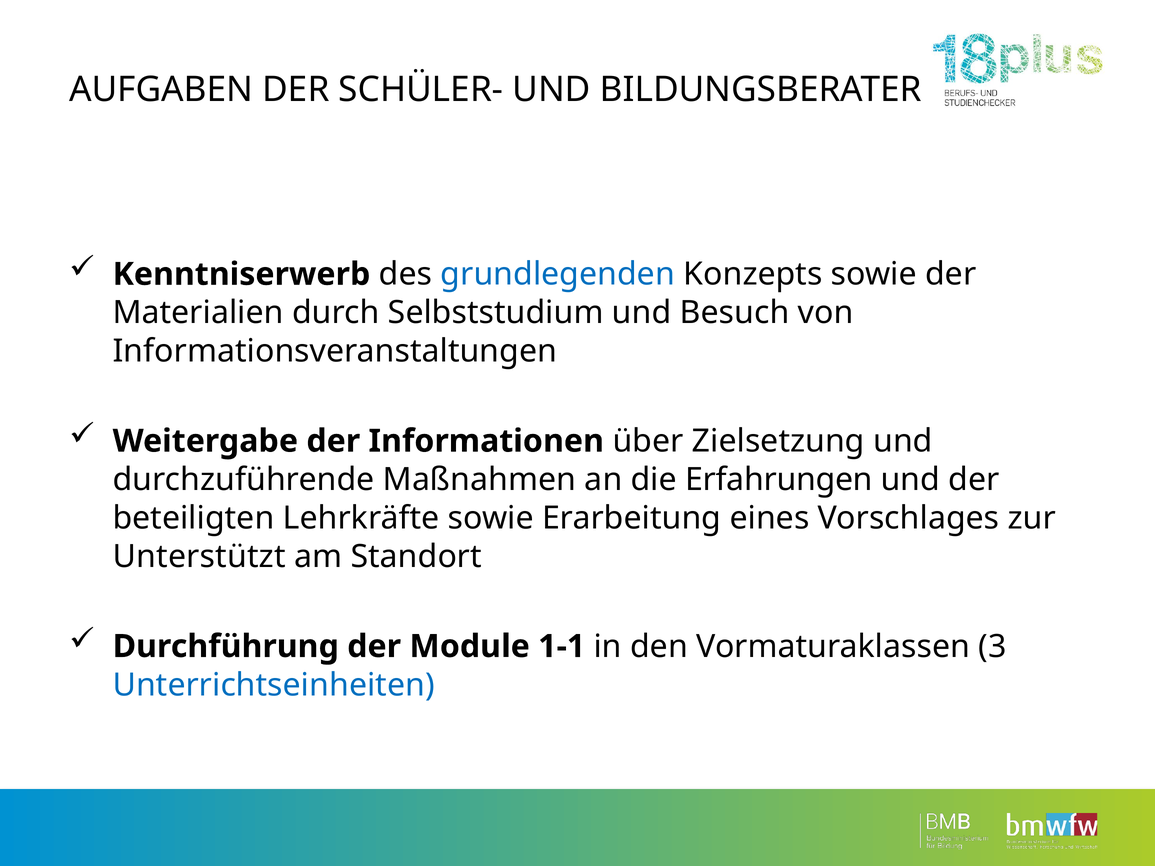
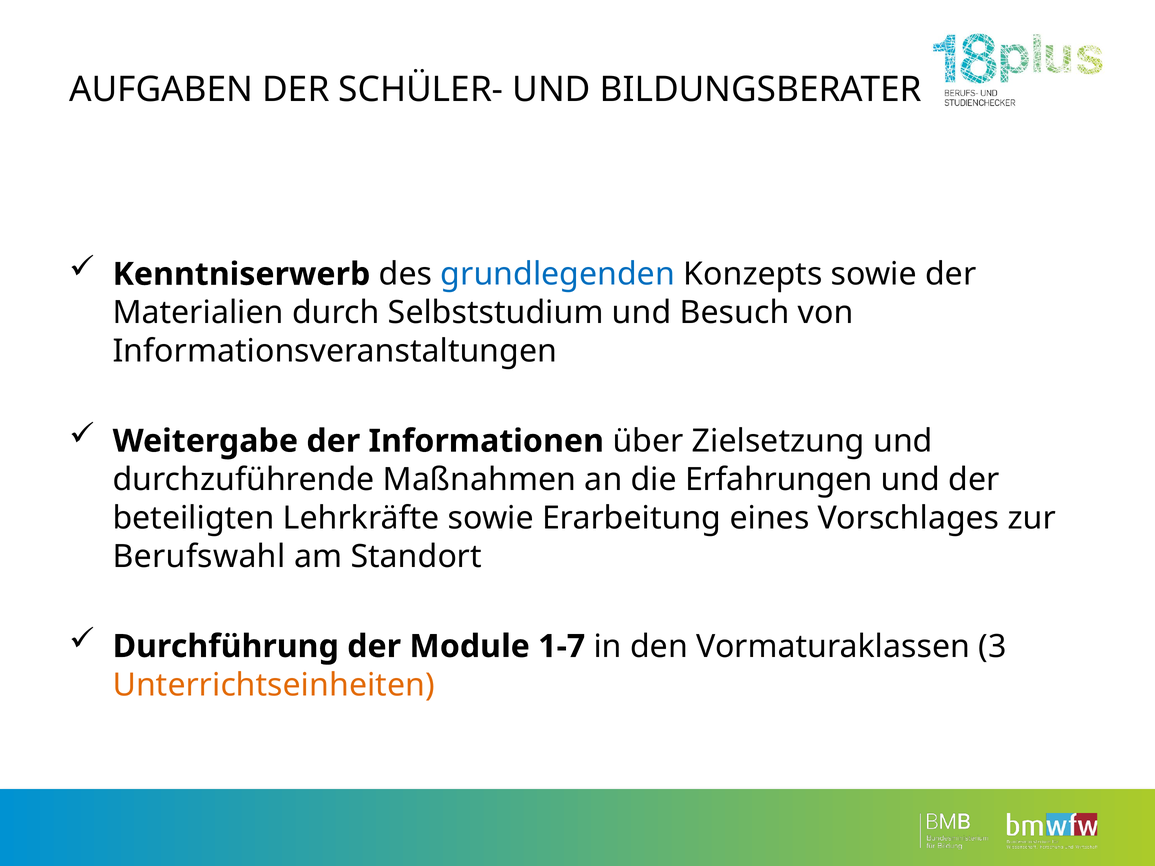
Unterstützt: Unterstützt -> Berufswahl
1-1: 1-1 -> 1-7
Unterrichtseinheiten colour: blue -> orange
